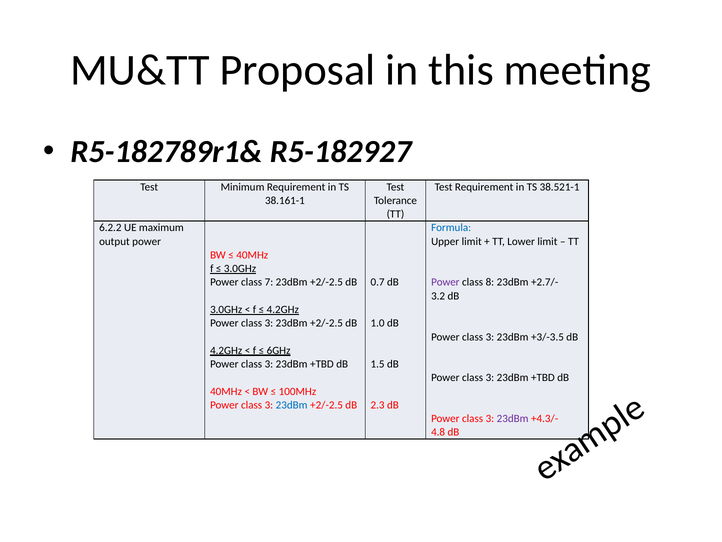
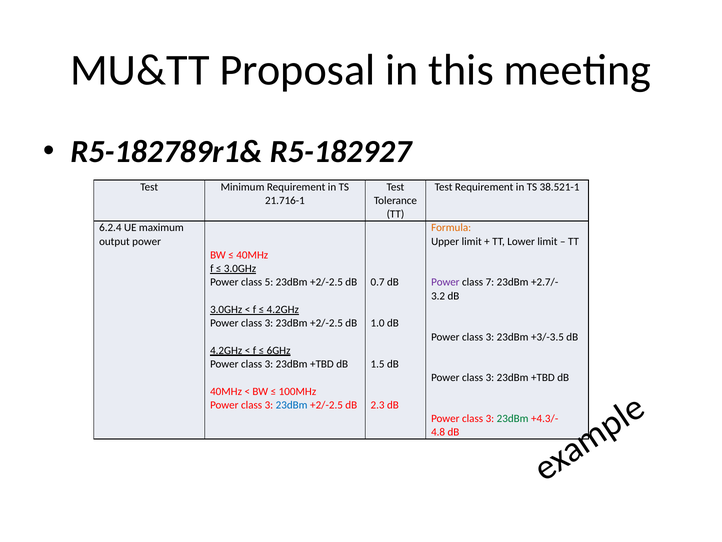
38.161-1: 38.161-1 -> 21.716-1
6.2.2: 6.2.2 -> 6.2.4
Formula colour: blue -> orange
7: 7 -> 5
8: 8 -> 7
23dBm at (513, 418) colour: purple -> green
